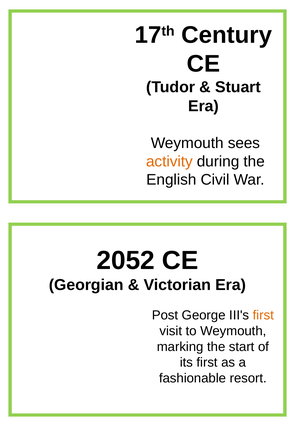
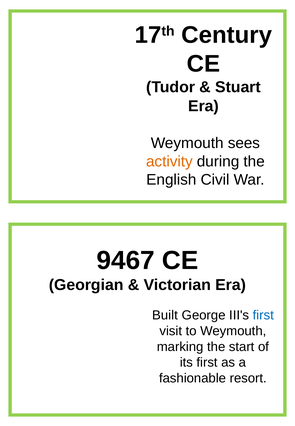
2052: 2052 -> 9467
Post: Post -> Built
first at (263, 315) colour: orange -> blue
